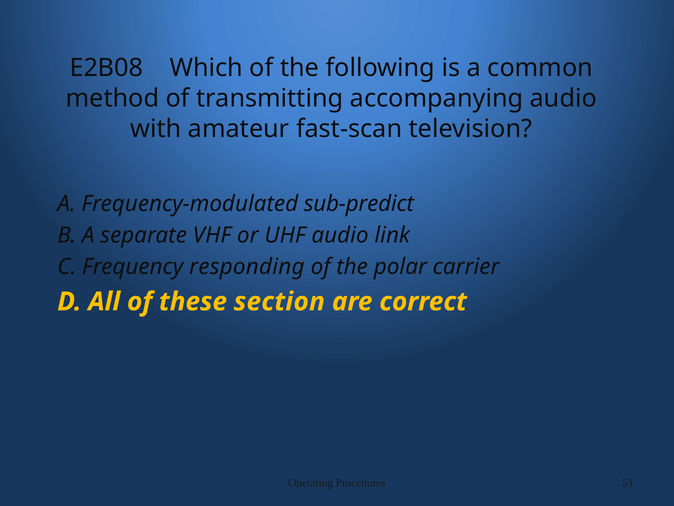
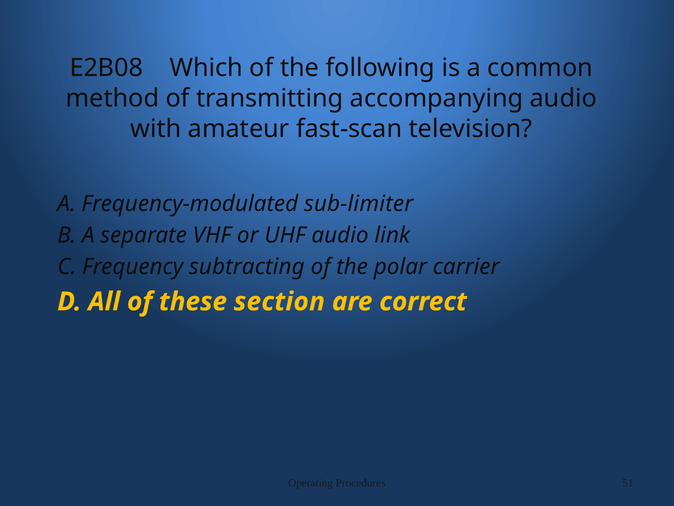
sub-predict: sub-predict -> sub-limiter
responding: responding -> subtracting
